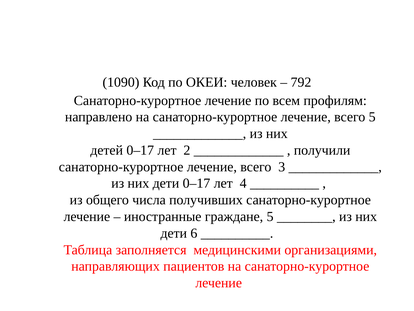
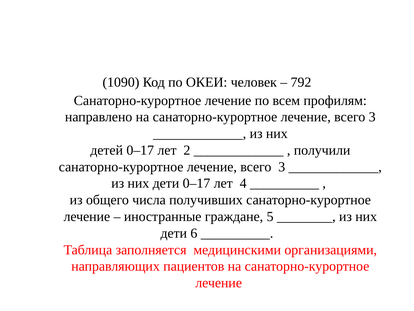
5 at (372, 117): 5 -> 3
